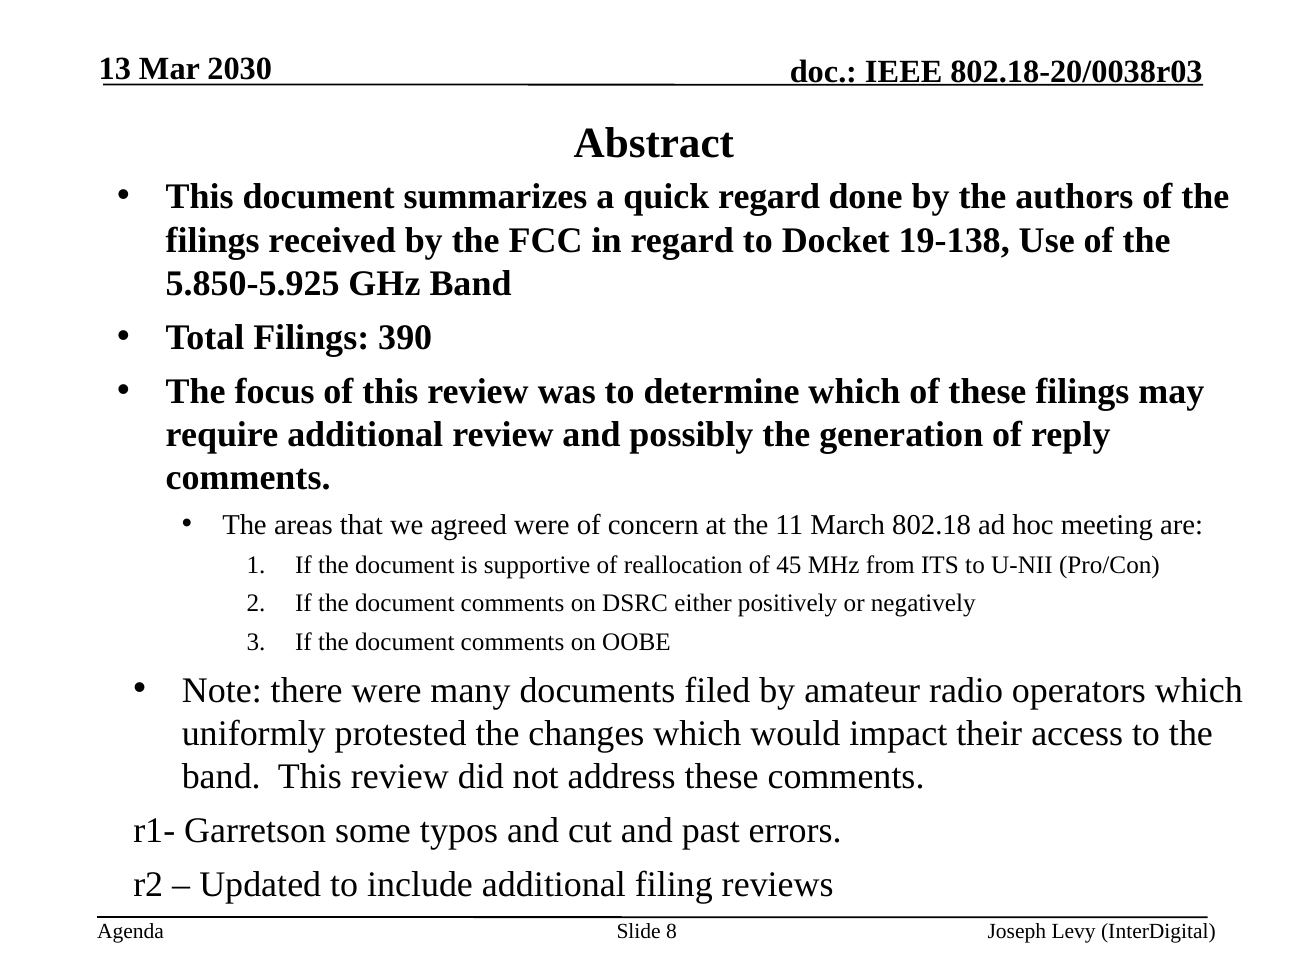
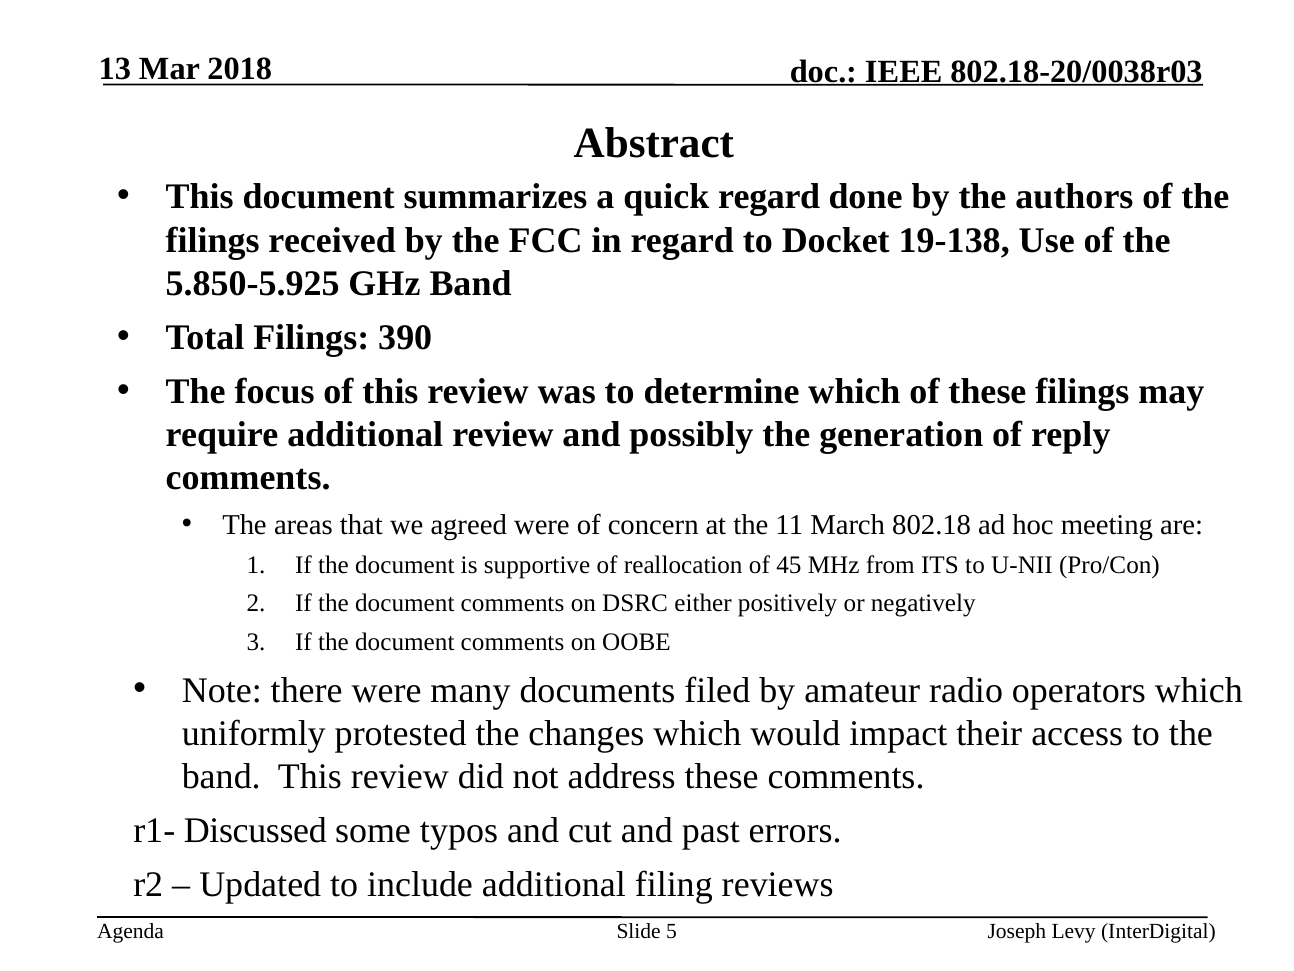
2030: 2030 -> 2018
Garretson: Garretson -> Discussed
8: 8 -> 5
